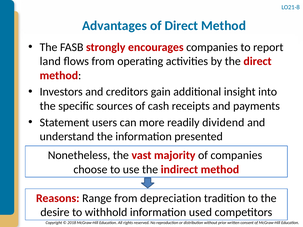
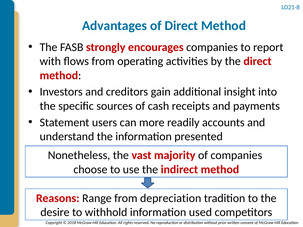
land: land -> with
dividend: dividend -> accounts
